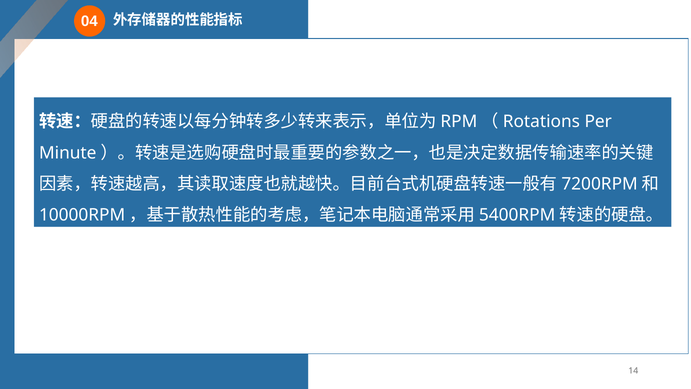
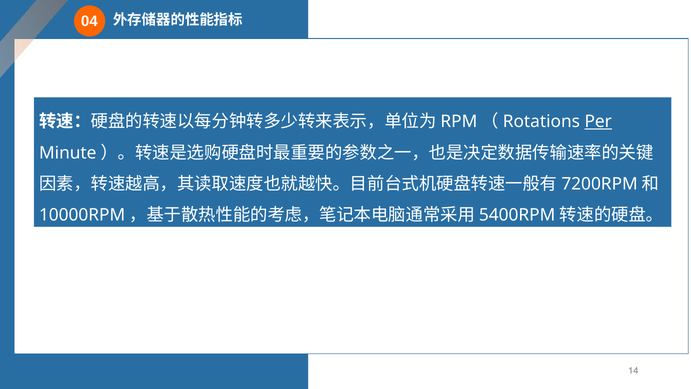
Per underline: none -> present
